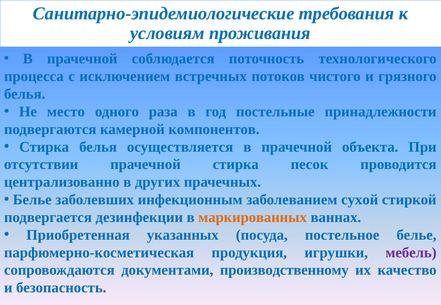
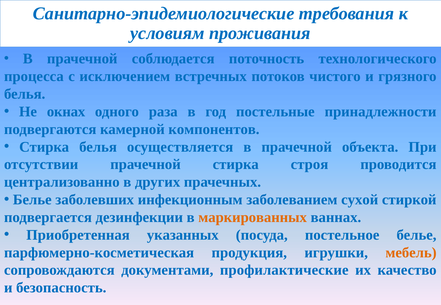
место: место -> окнах
песок: песок -> строя
мебель colour: purple -> orange
производственному: производственному -> профилактические
